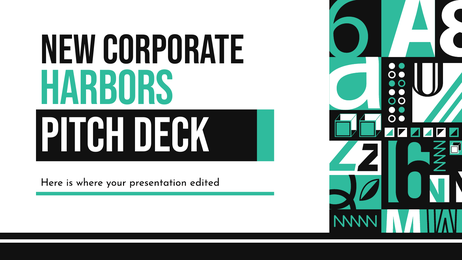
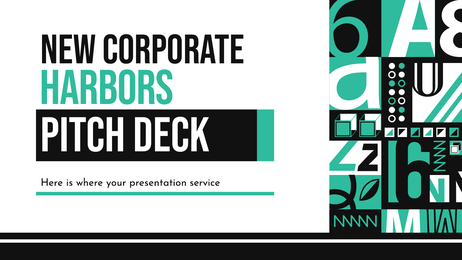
edited: edited -> service
